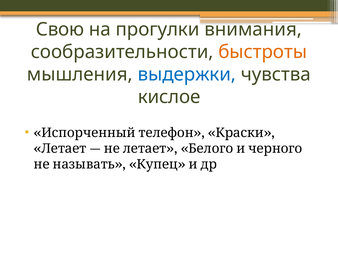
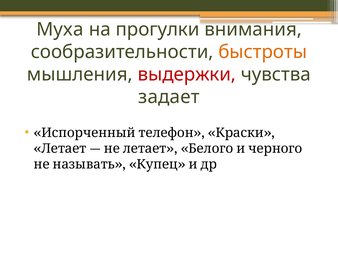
Свою: Свою -> Муха
выдержки colour: blue -> red
кислое: кислое -> задает
